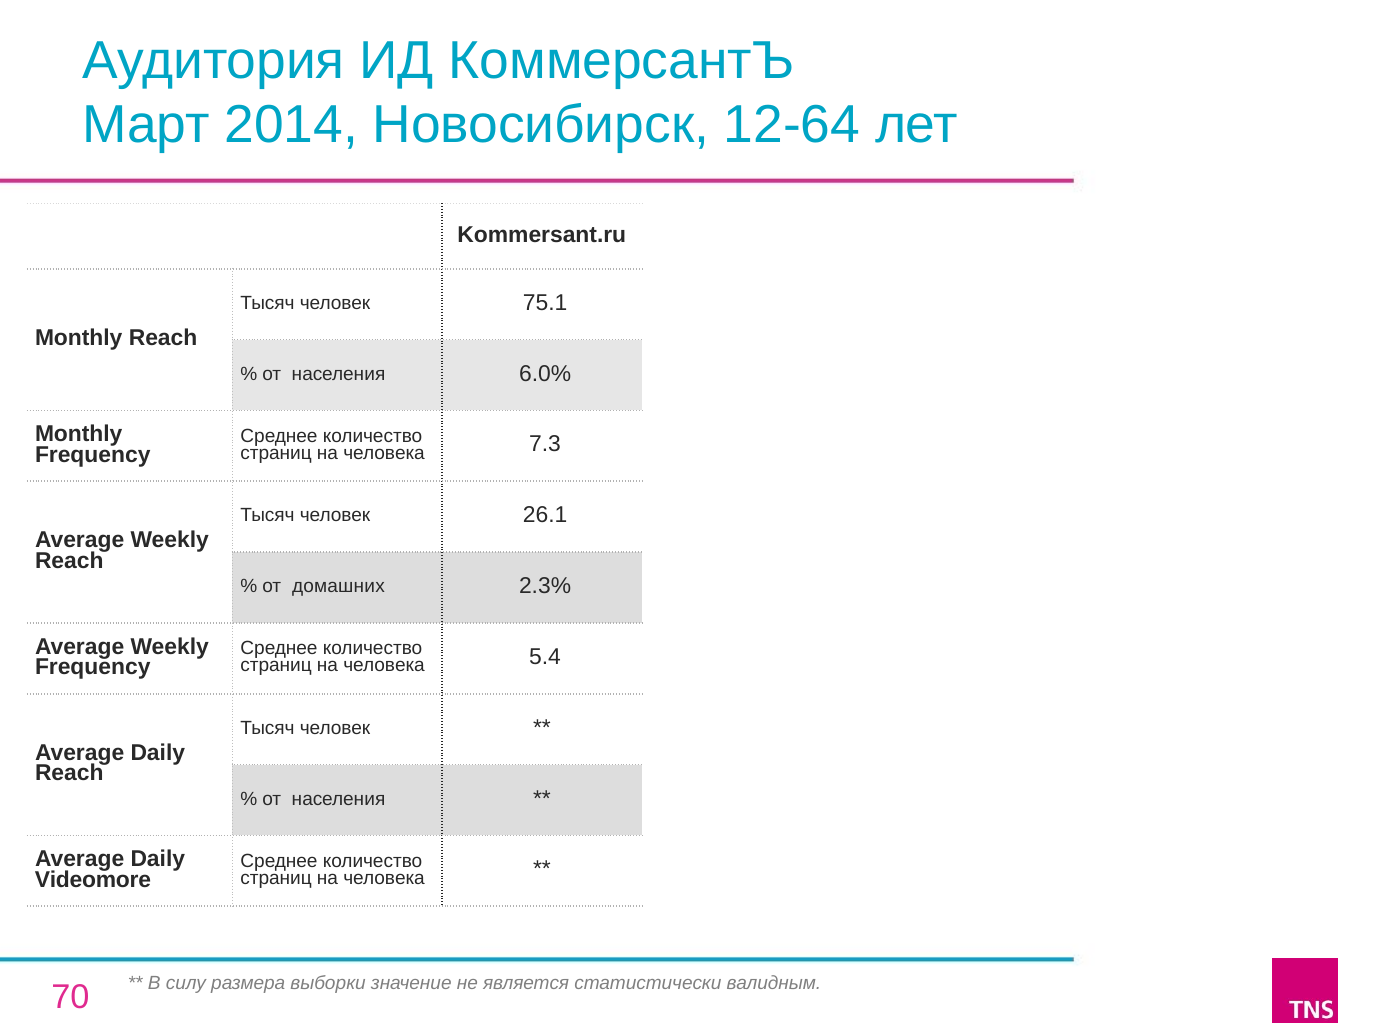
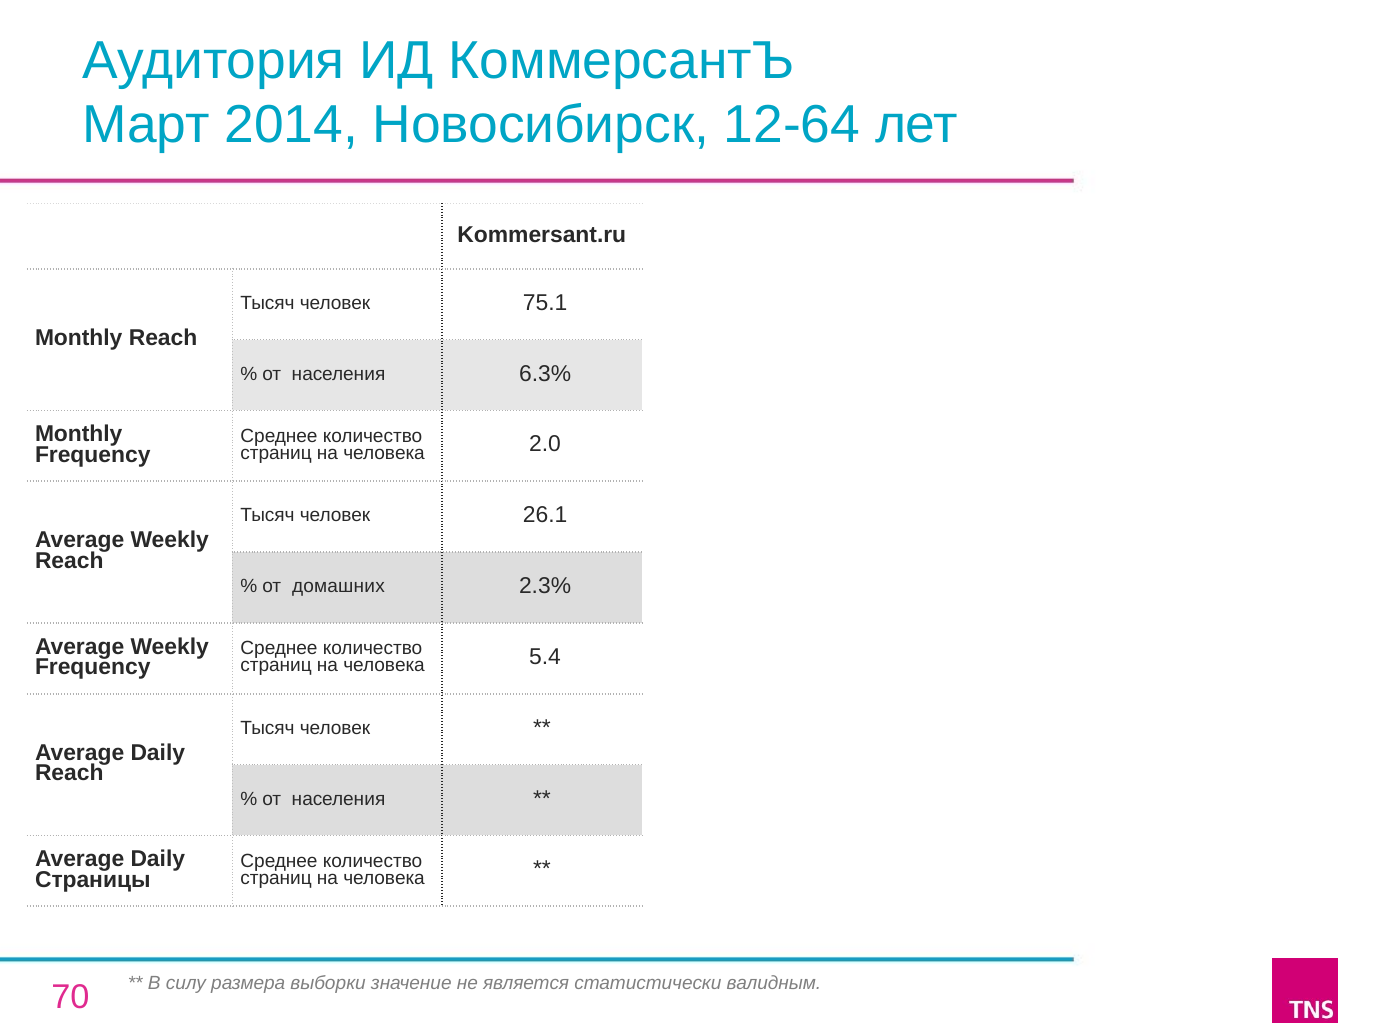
6.0%: 6.0% -> 6.3%
7.3: 7.3 -> 2.0
Videomore: Videomore -> Страницы
